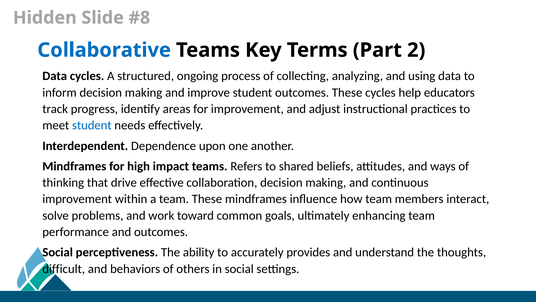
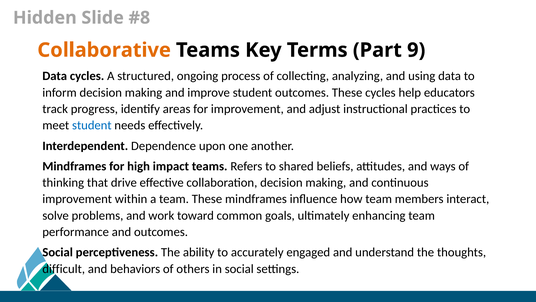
Collaborative colour: blue -> orange
2: 2 -> 9
provides: provides -> engaged
